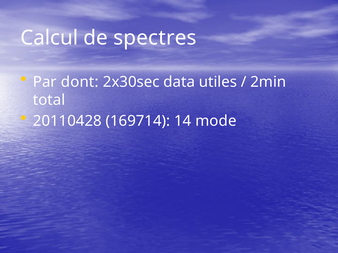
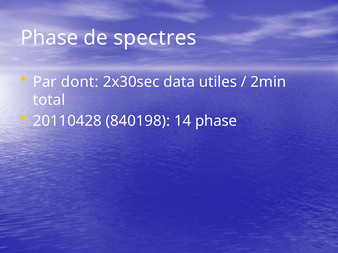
Calcul at (49, 38): Calcul -> Phase
169714: 169714 -> 840198
14 mode: mode -> phase
